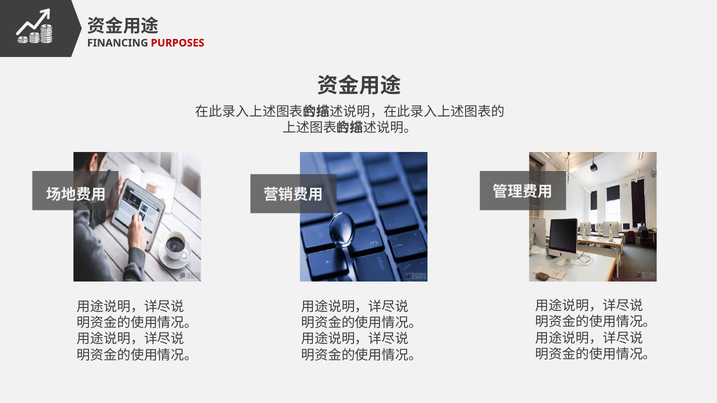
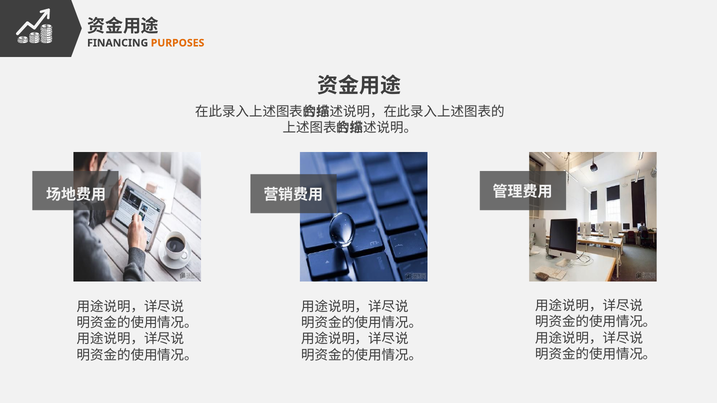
PURPOSES colour: red -> orange
